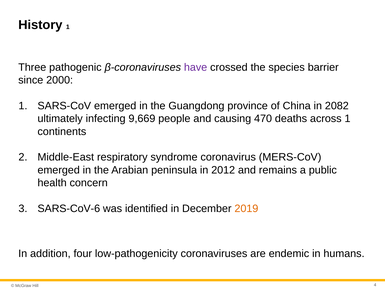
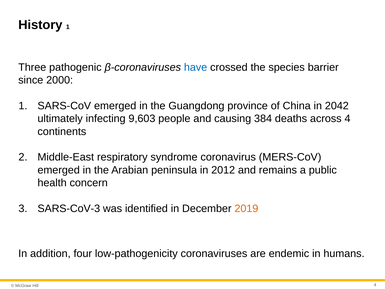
have colour: purple -> blue
2082: 2082 -> 2042
9,669: 9,669 -> 9,603
470: 470 -> 384
across 1: 1 -> 4
SARS-CoV-6: SARS-CoV-6 -> SARS-CoV-3
